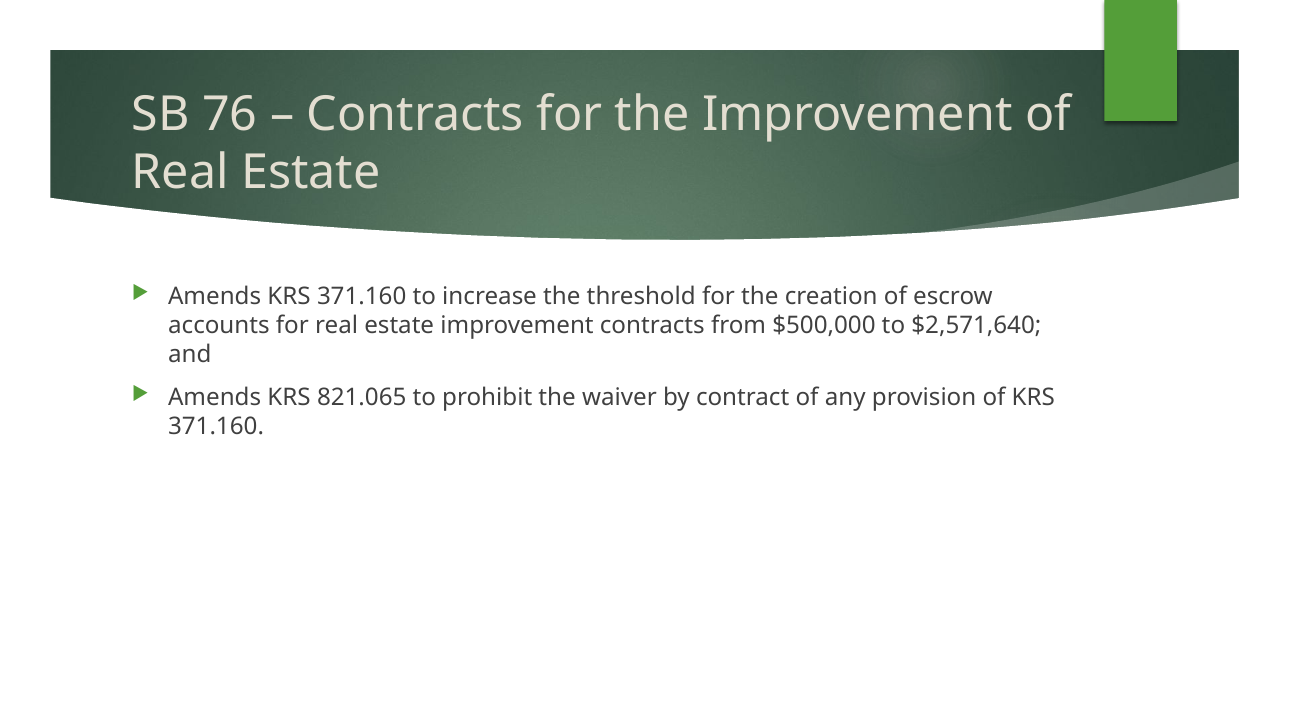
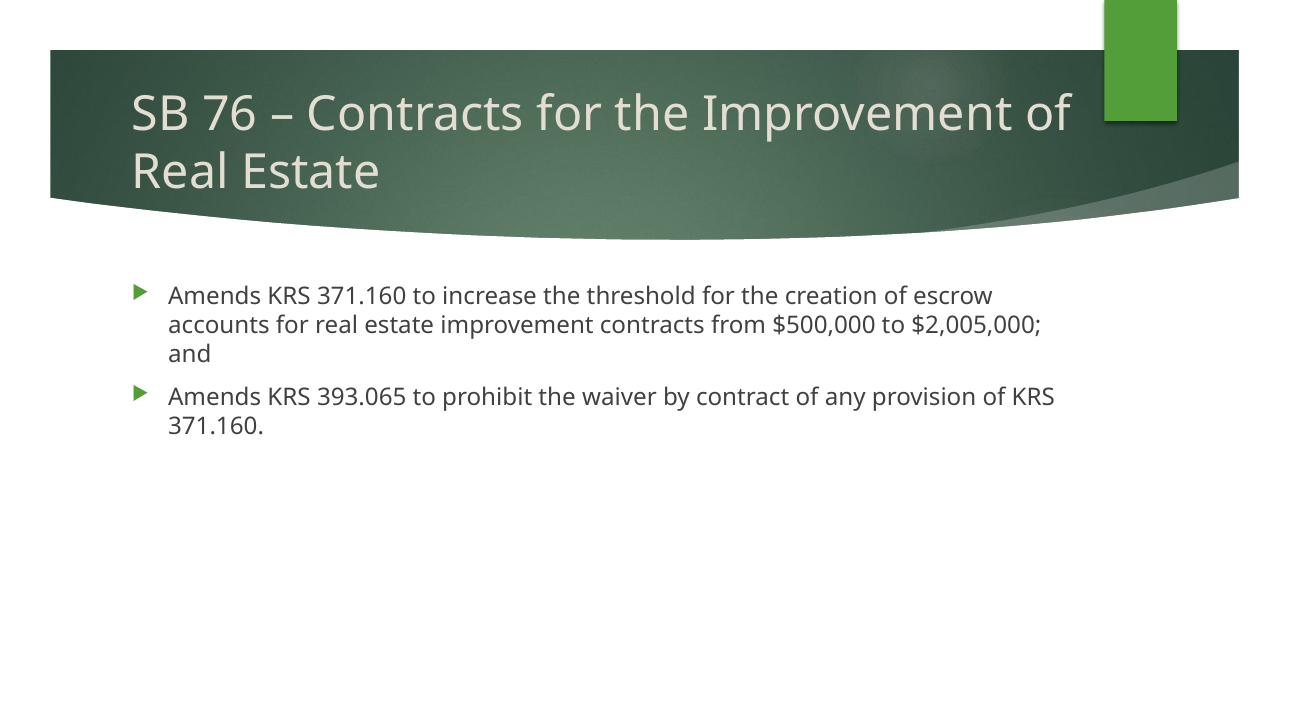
$2,571,640: $2,571,640 -> $2,005,000
821.065: 821.065 -> 393.065
